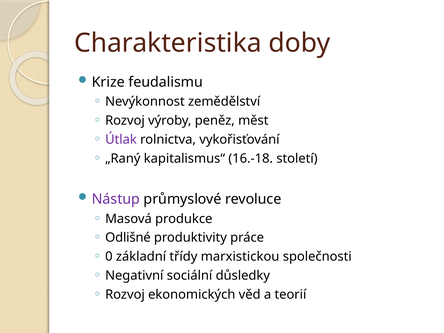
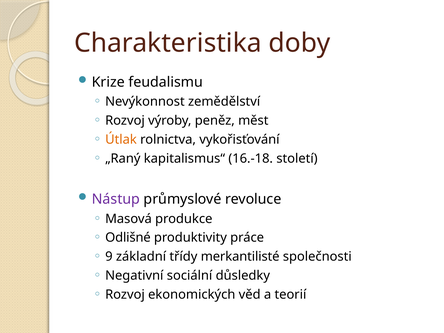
Útlak colour: purple -> orange
0: 0 -> 9
marxistickou: marxistickou -> merkantilisté
